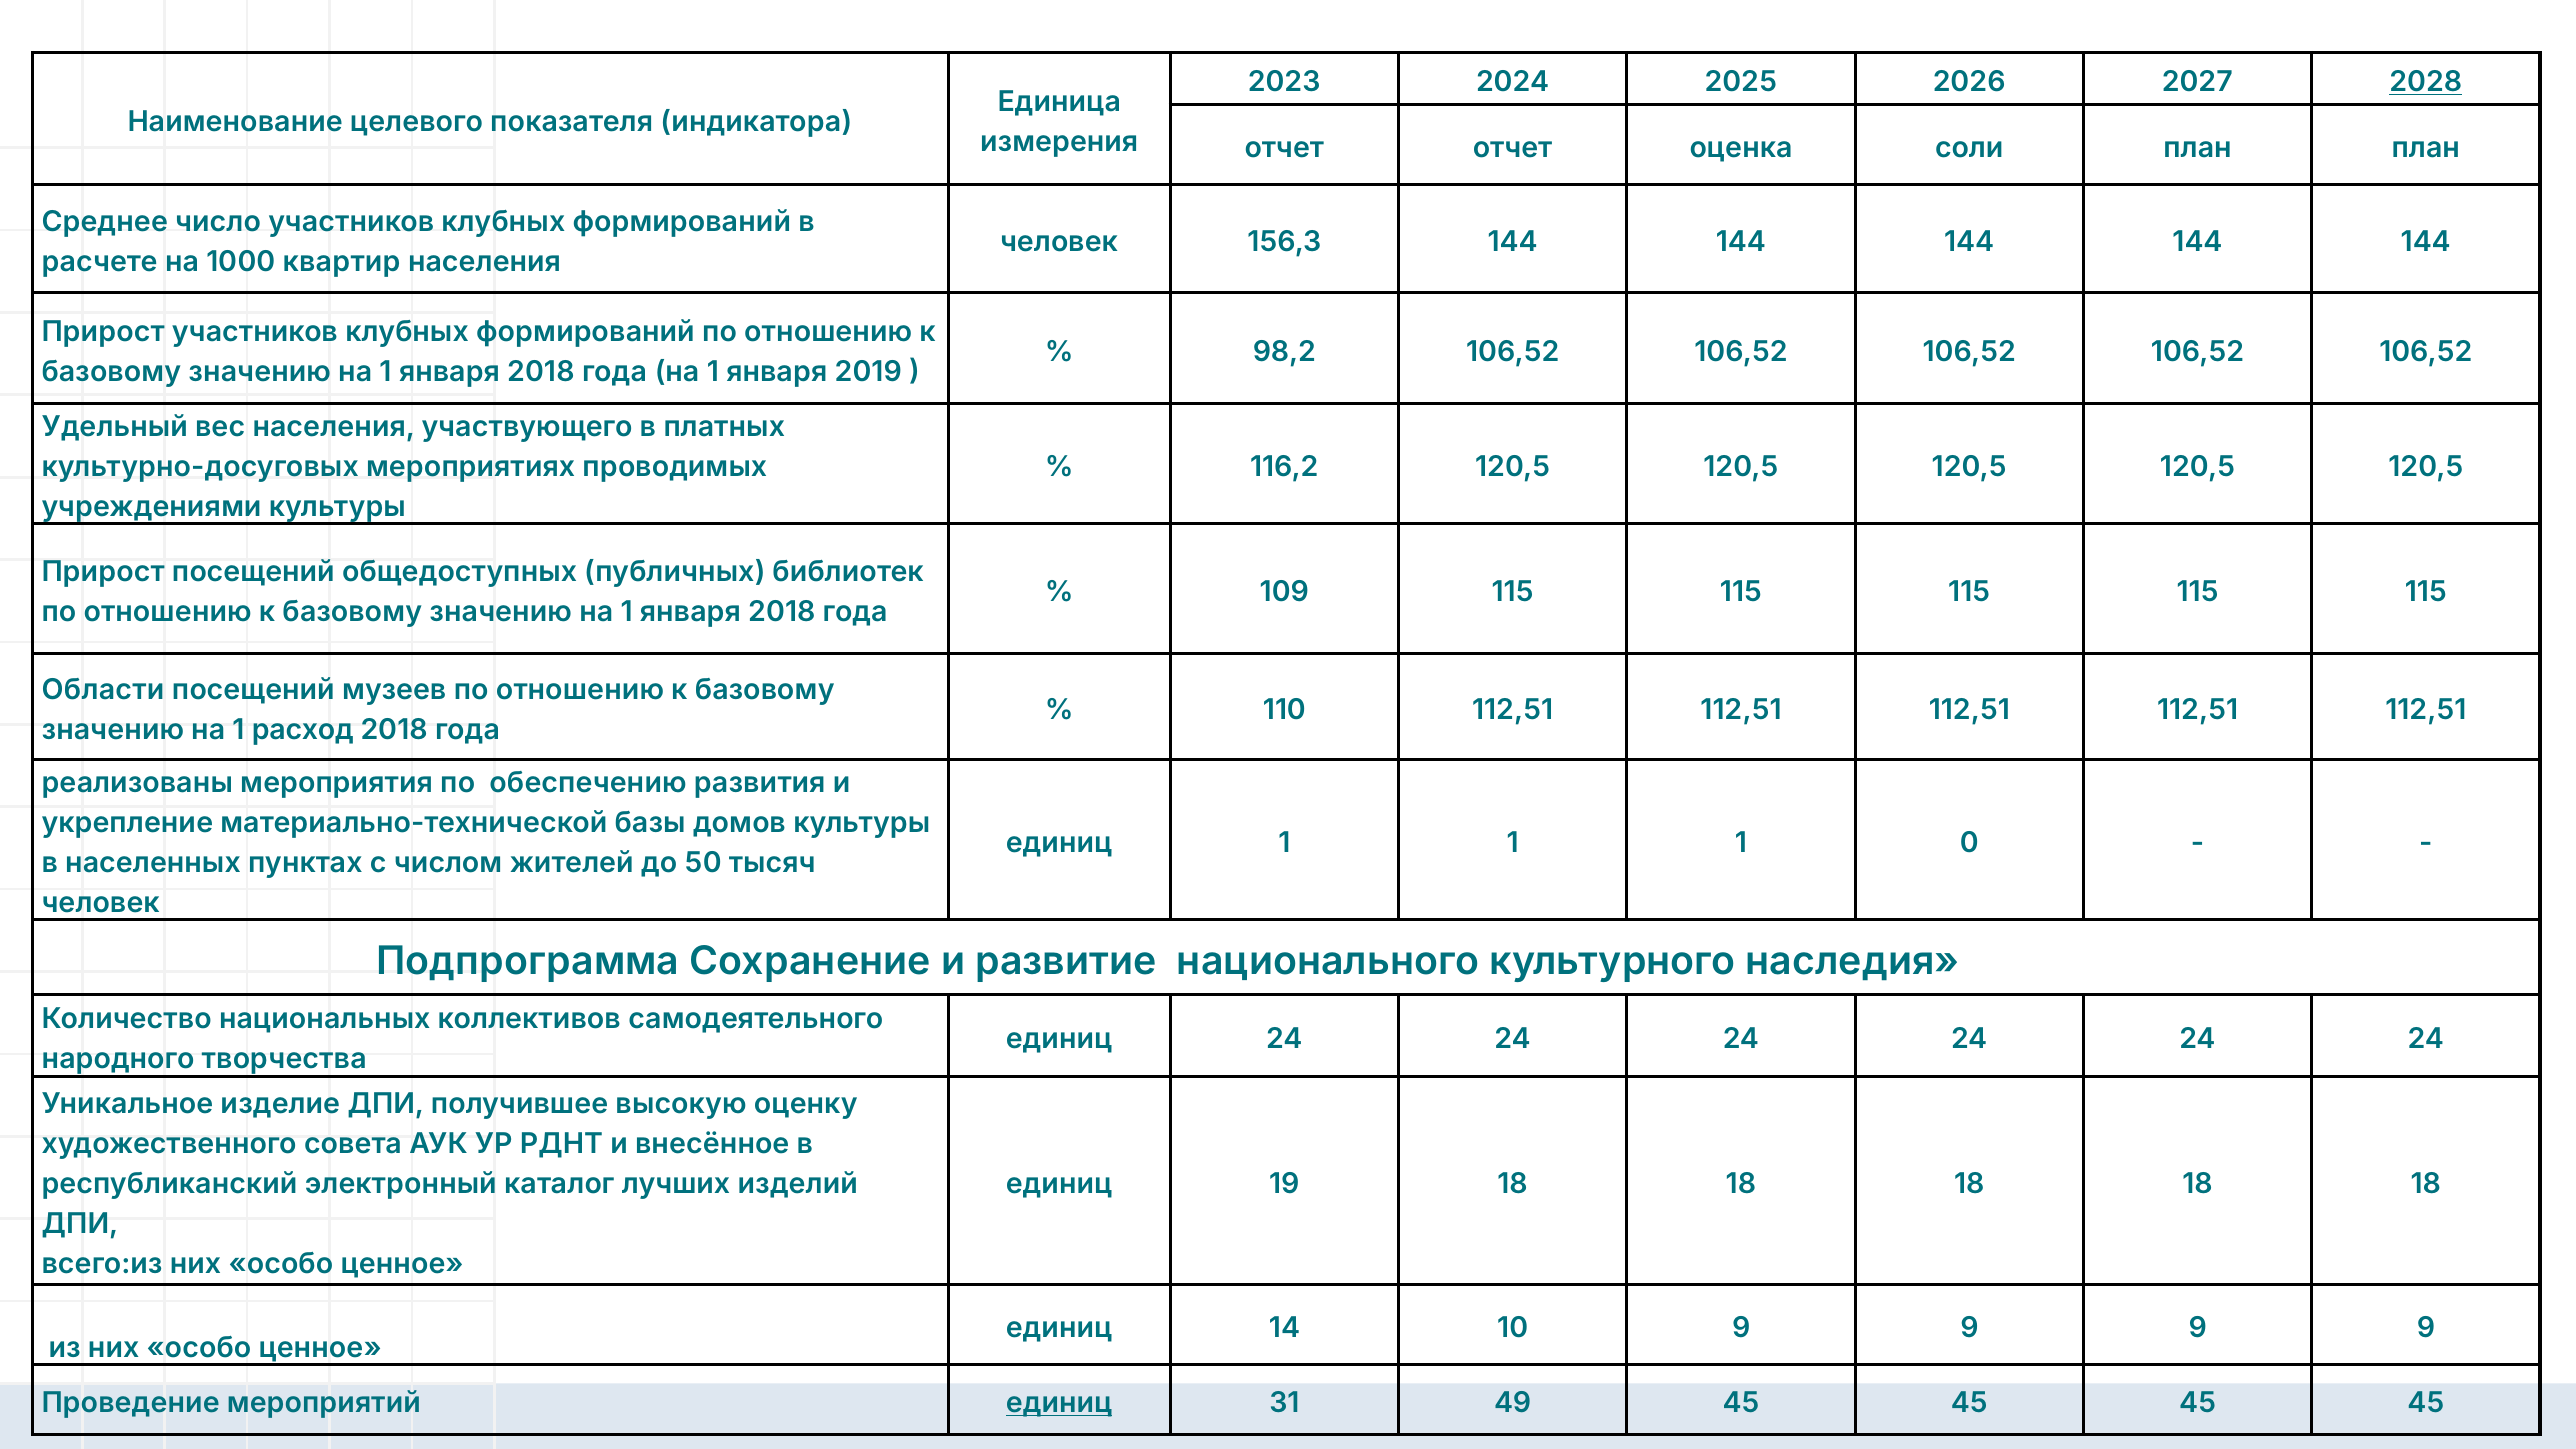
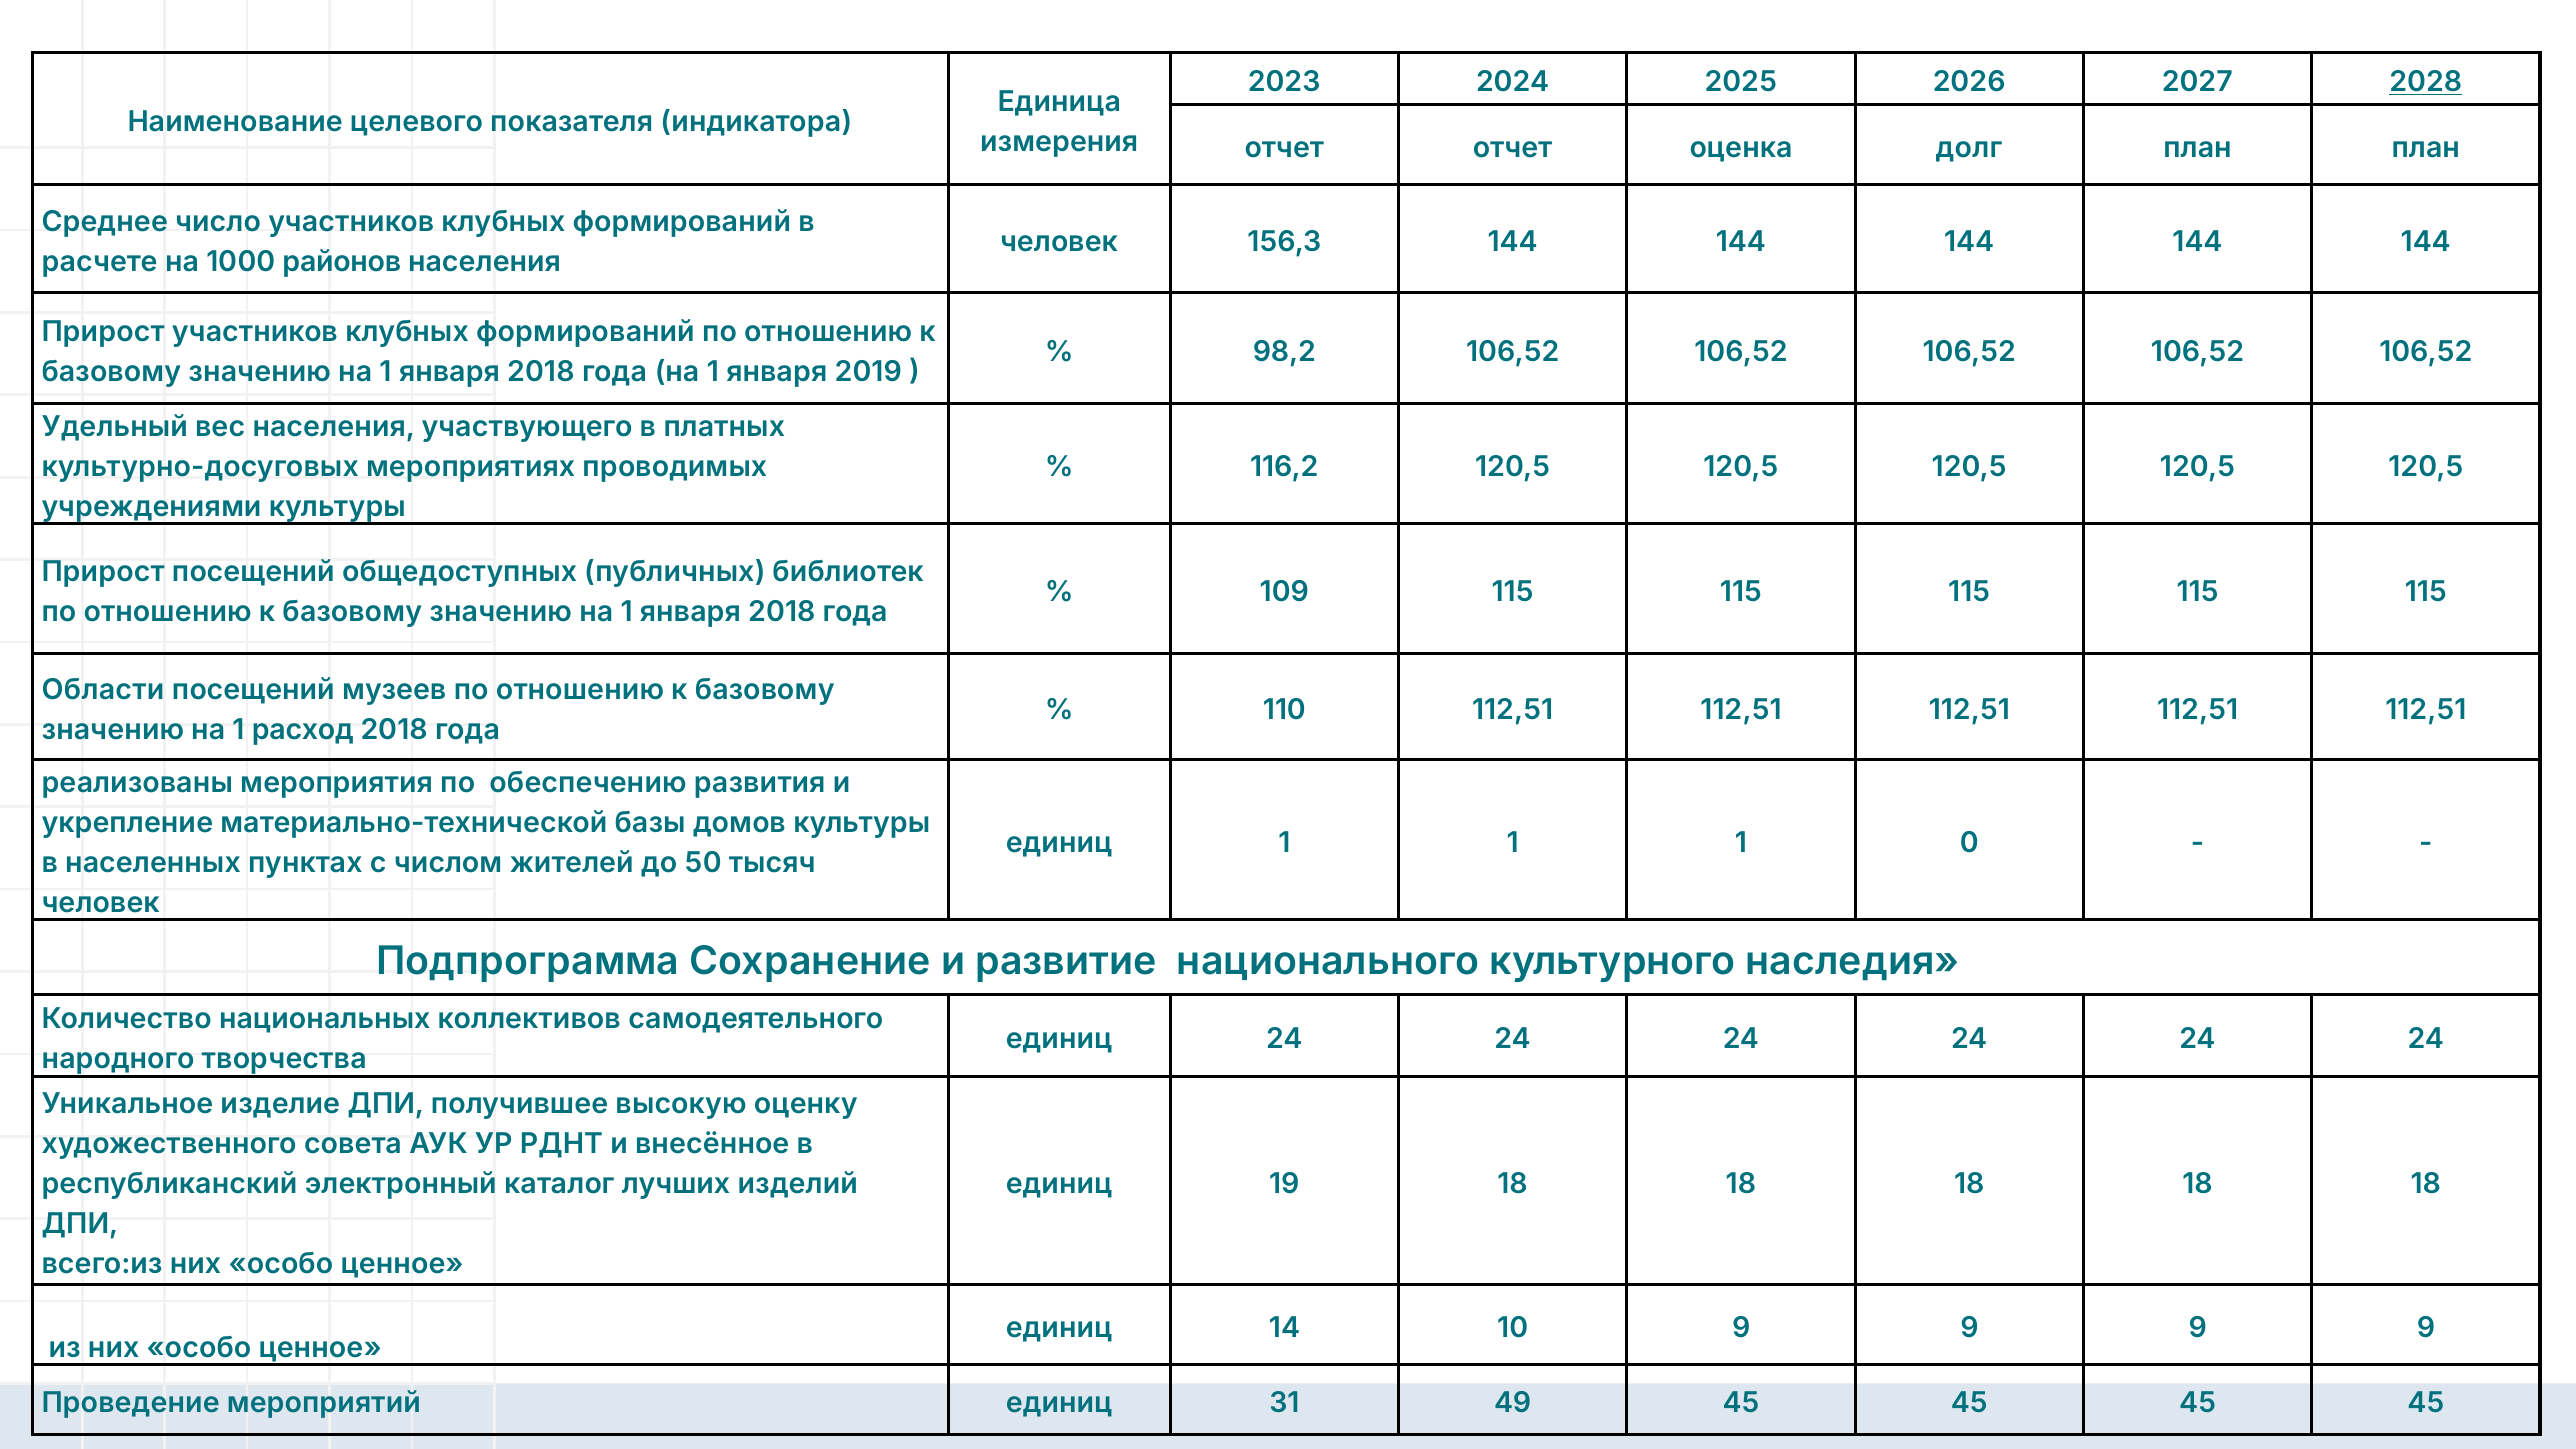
соли: соли -> долг
квартир: квартир -> районов
единиц at (1059, 1403) underline: present -> none
